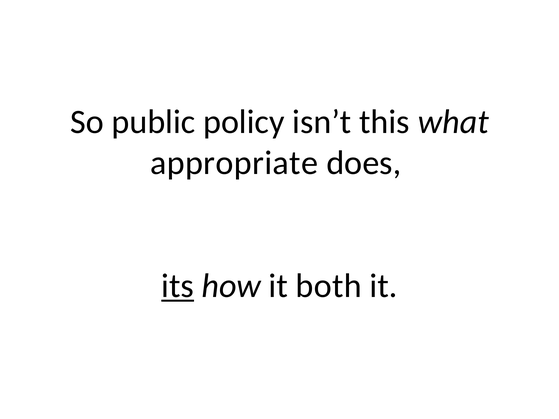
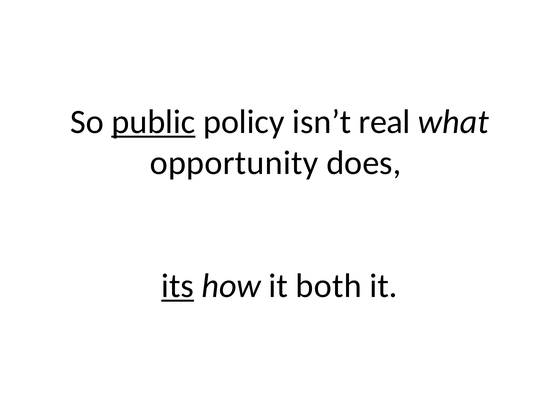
public underline: none -> present
this: this -> real
appropriate: appropriate -> opportunity
